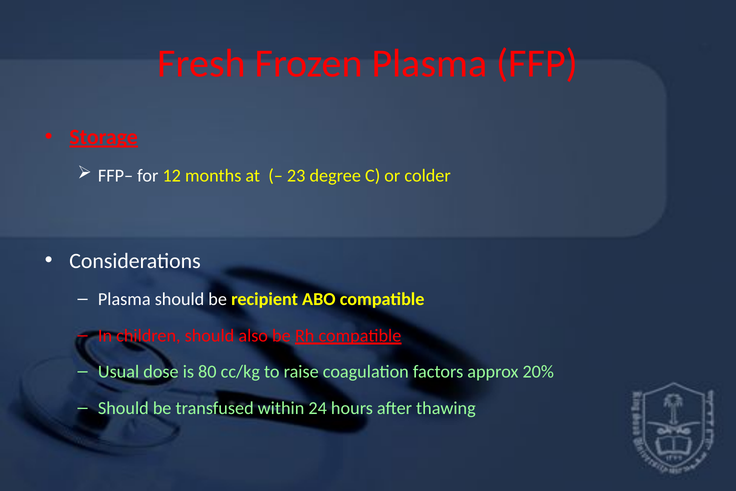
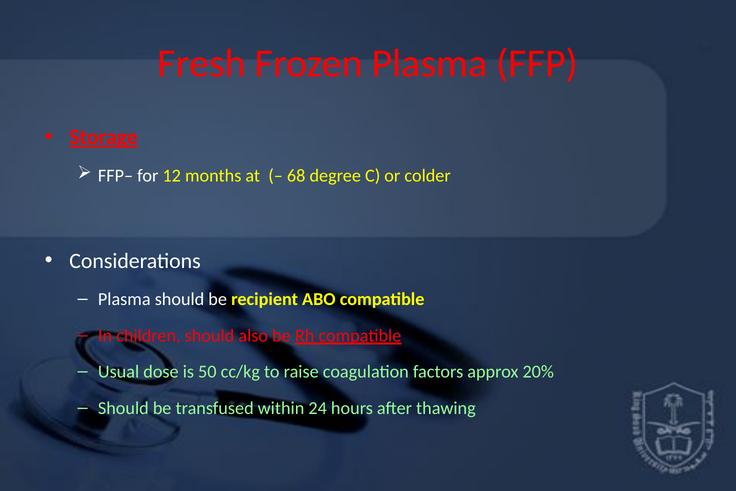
23: 23 -> 68
80: 80 -> 50
